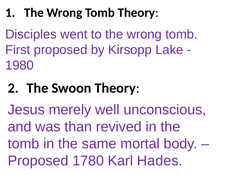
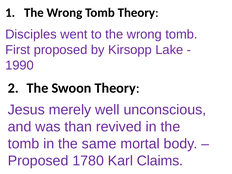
1980: 1980 -> 1990
Hades: Hades -> Claims
